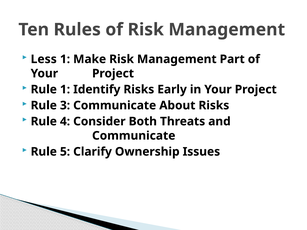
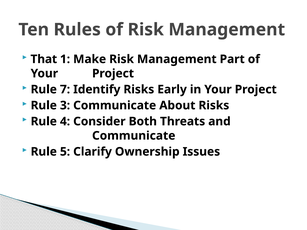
Less: Less -> That
Rule 1: 1 -> 7
